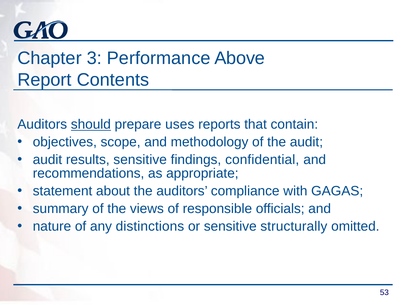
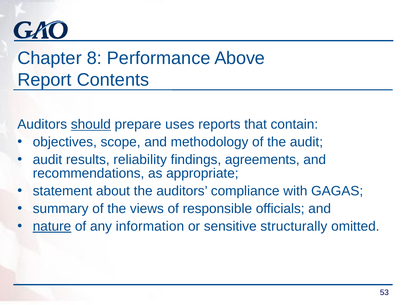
3: 3 -> 8
results sensitive: sensitive -> reliability
confidential: confidential -> agreements
nature underline: none -> present
distinctions: distinctions -> information
